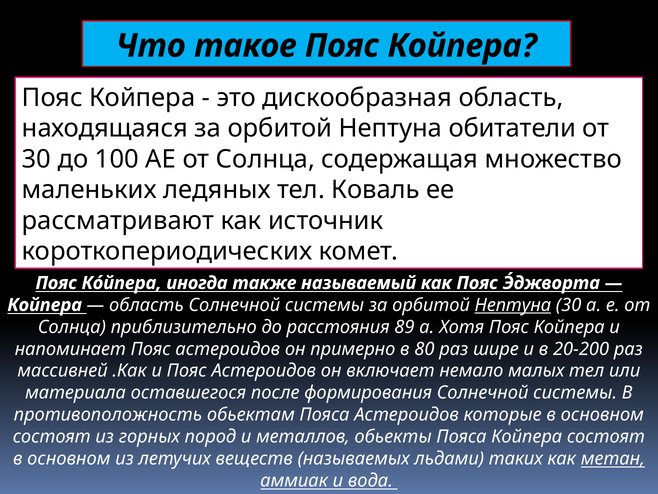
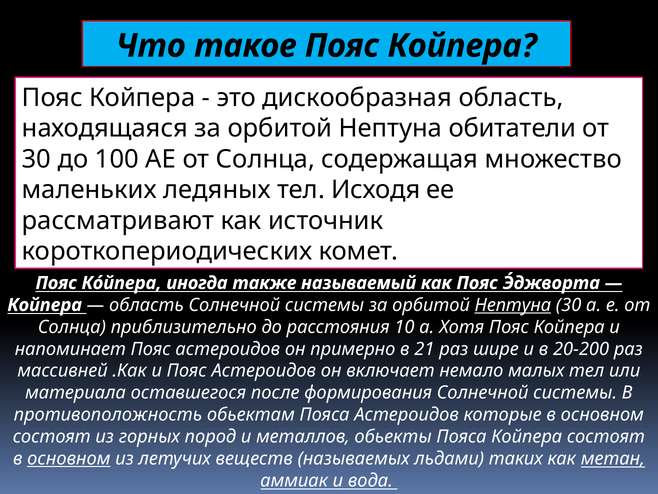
Коваль: Коваль -> Исходя
89: 89 -> 10
80: 80 -> 21
основном at (69, 458) underline: none -> present
